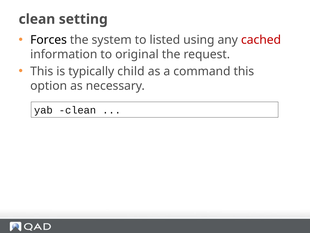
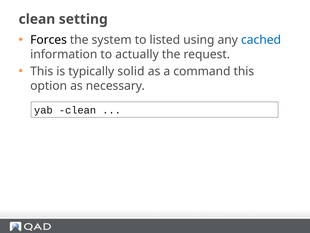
cached colour: red -> blue
original: original -> actually
child: child -> solid
